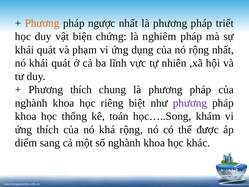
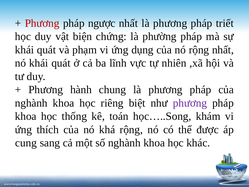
Phương at (42, 23) colour: orange -> red
nghiêm: nghiêm -> phường
Phương thích: thích -> hành
diểm: diểm -> cung
